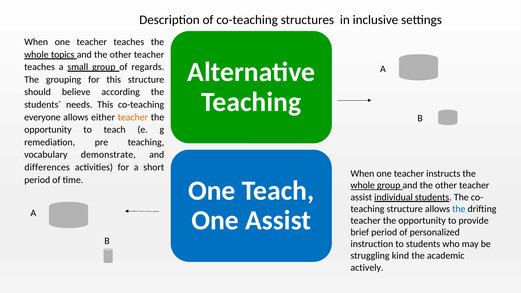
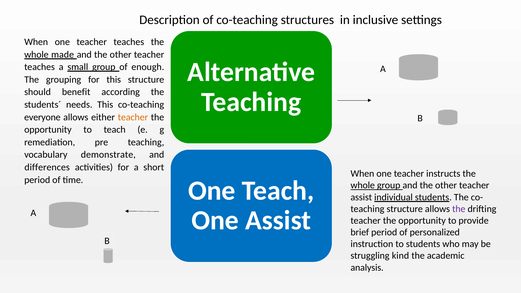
topics: topics -> made
regards: regards -> enough
believe: believe -> benefit
the at (459, 209) colour: blue -> purple
actively: actively -> analysis
